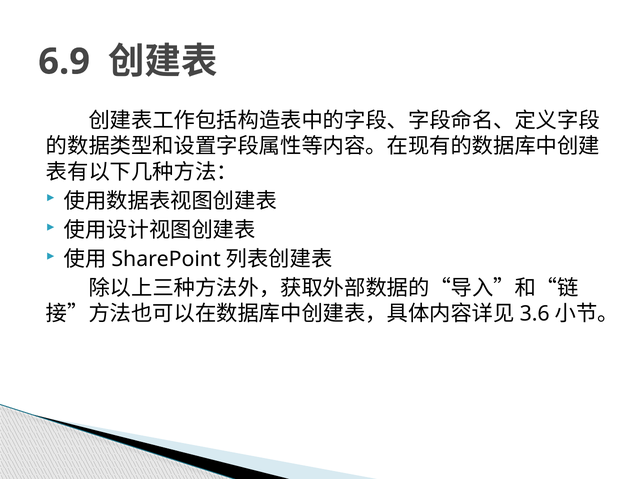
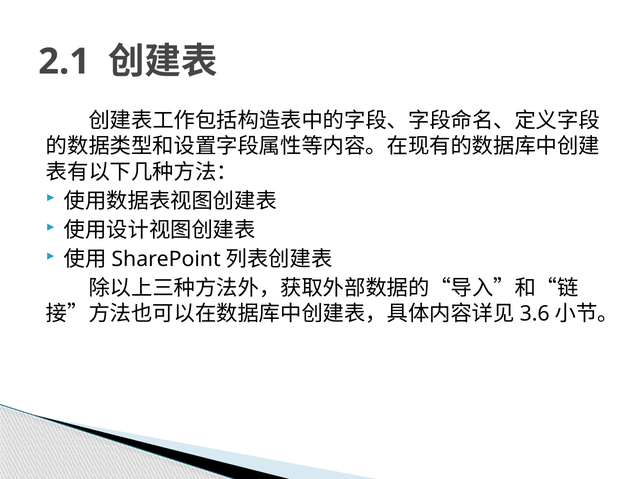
6.9: 6.9 -> 2.1
